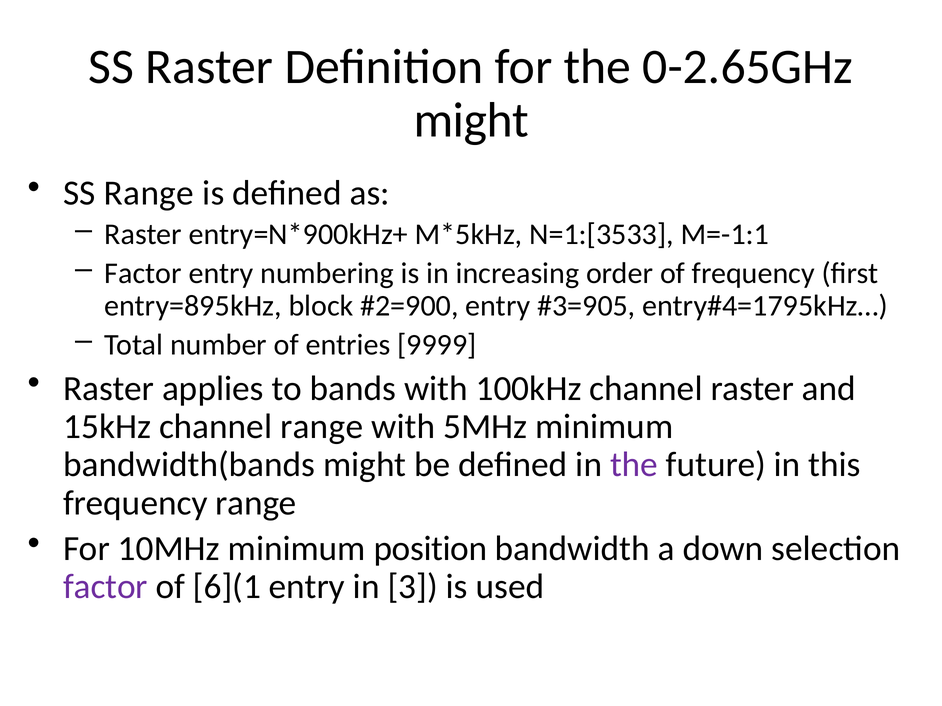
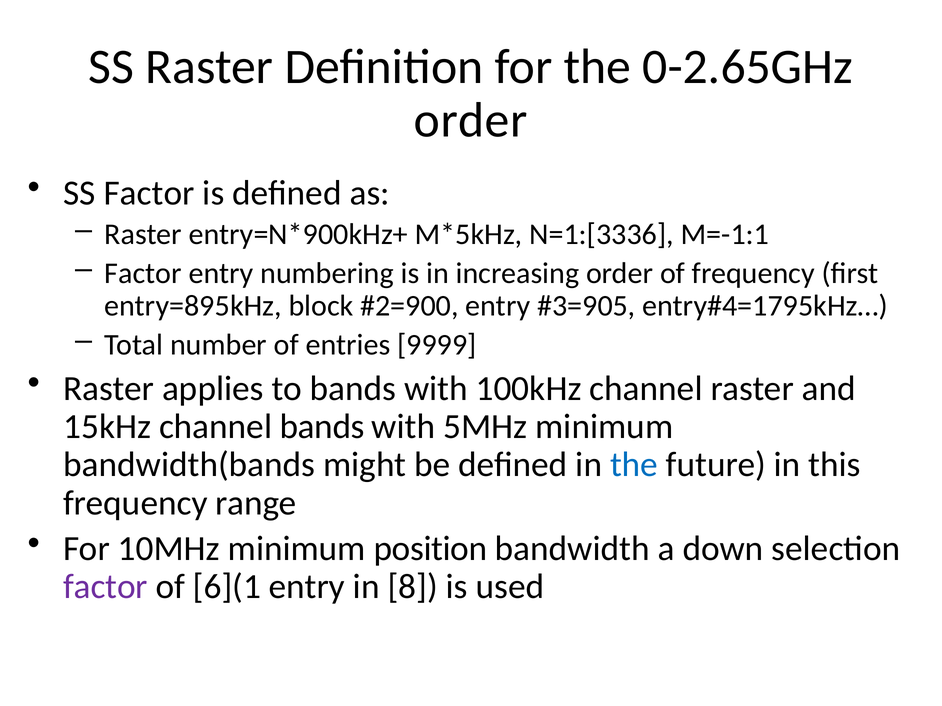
might at (471, 120): might -> order
SS Range: Range -> Factor
N=1:[3533: N=1:[3533 -> N=1:[3336
channel range: range -> bands
the at (634, 465) colour: purple -> blue
3: 3 -> 8
